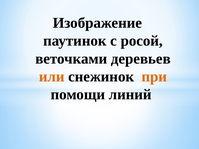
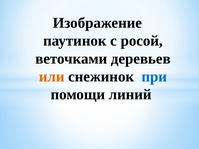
при colour: orange -> blue
